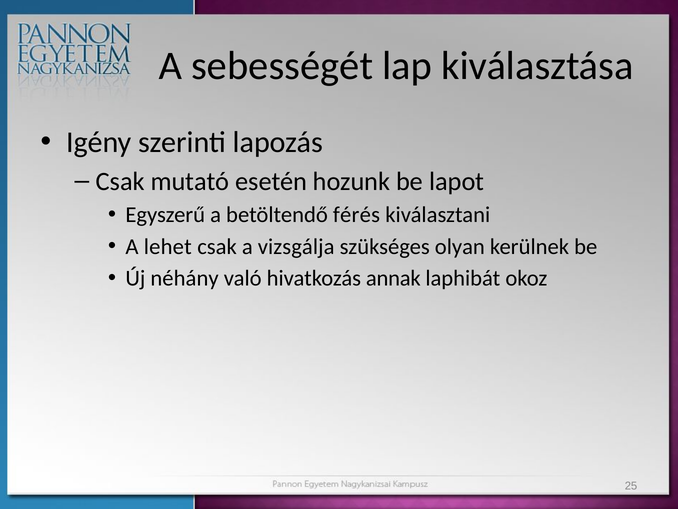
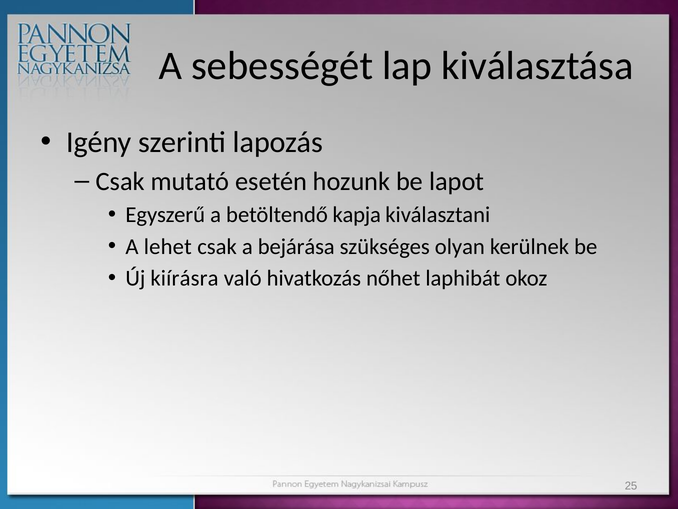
férés: férés -> kapja
vizsgálja: vizsgálja -> bejárása
néhány: néhány -> kiírásra
annak: annak -> nőhet
